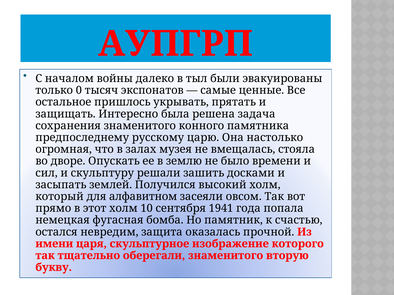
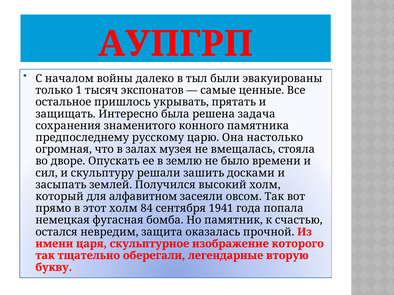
0: 0 -> 1
10: 10 -> 84
оберегали знаменитого: знаменитого -> легендарные
